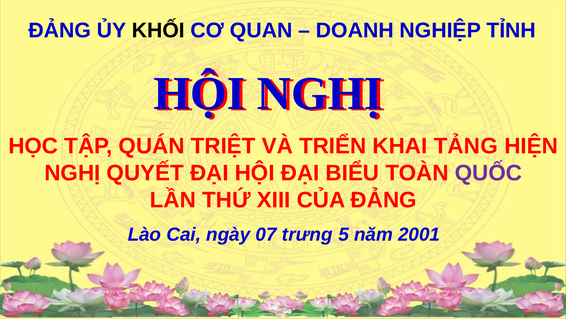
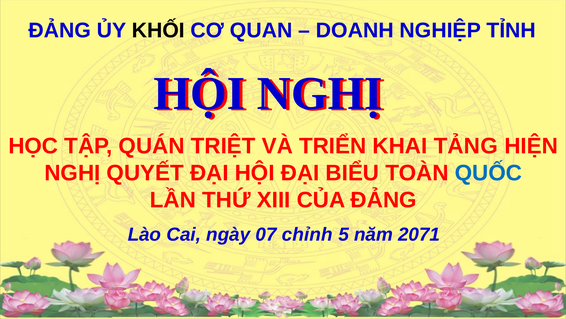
QUỐC colour: purple -> blue
trưng: trưng -> chỉnh
2001: 2001 -> 2071
